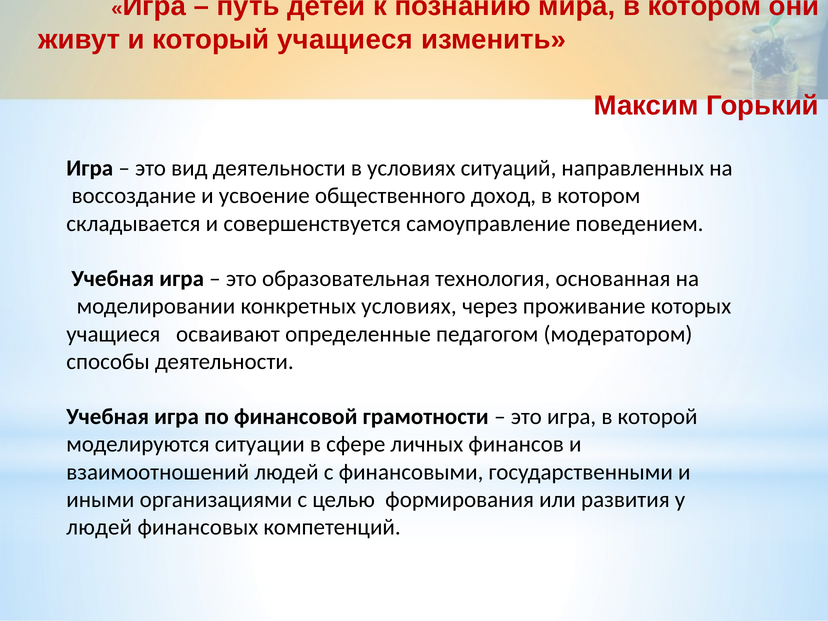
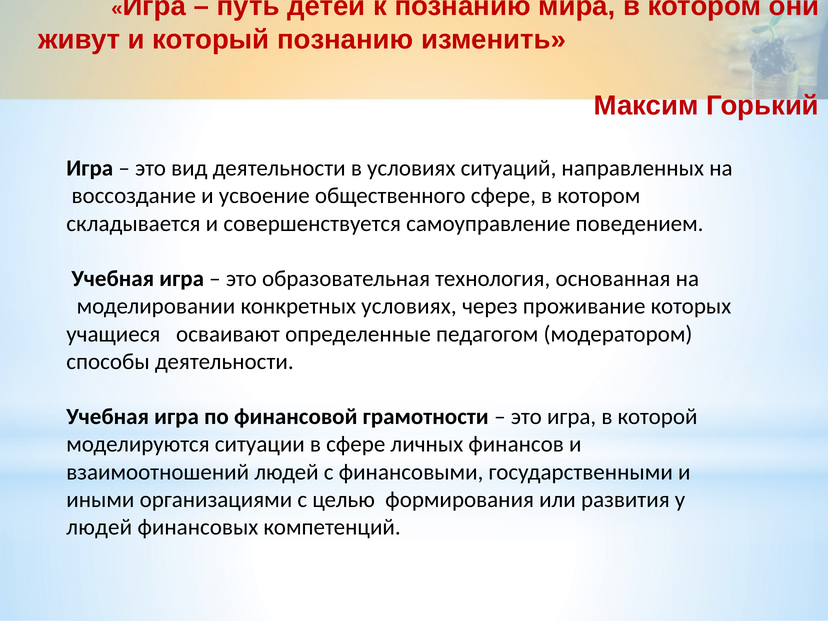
который учащиеся: учащиеся -> познанию
общественного доход: доход -> сфере
